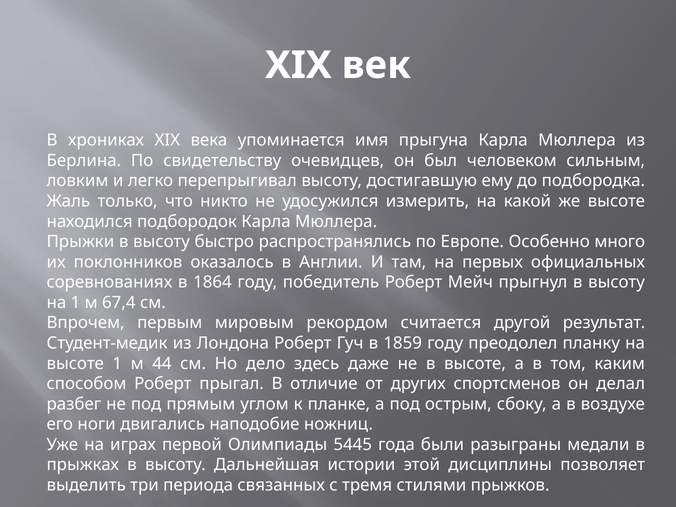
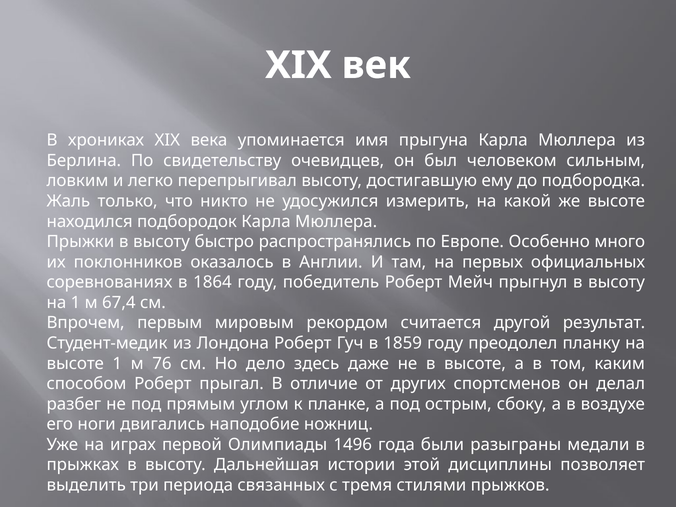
44: 44 -> 76
5445: 5445 -> 1496
